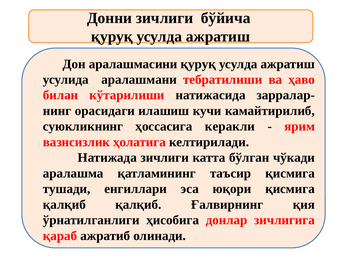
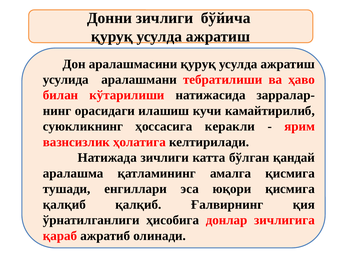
чўкади: чўкади -> қандай
таъсир: таъсир -> амалга
